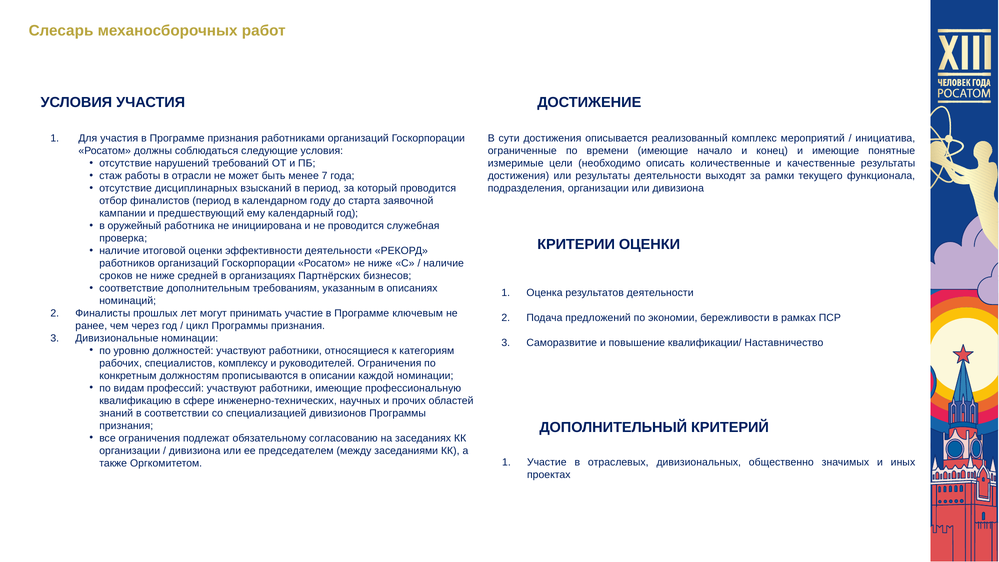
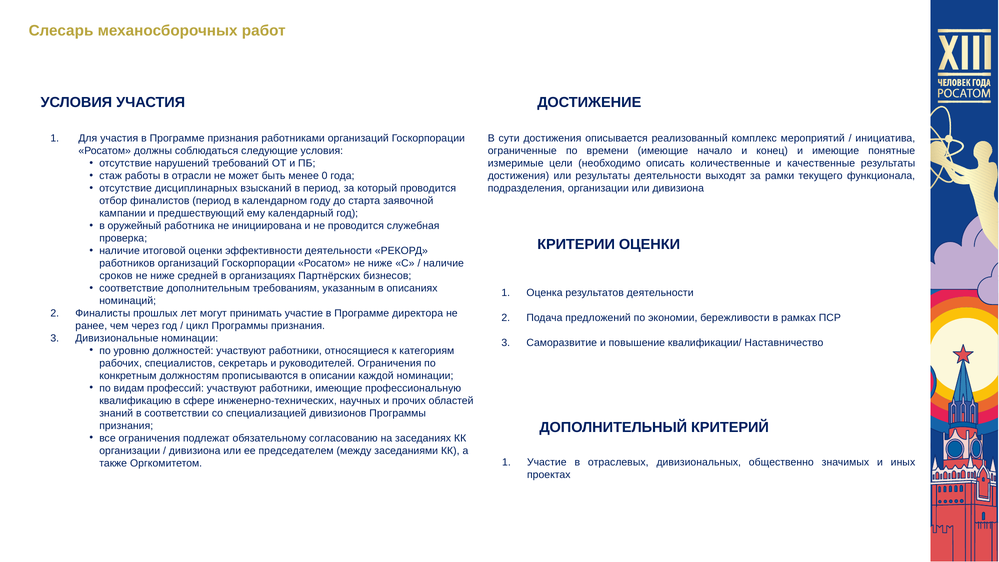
7: 7 -> 0
ключевым: ключевым -> директора
комплексу: комплексу -> секретарь
